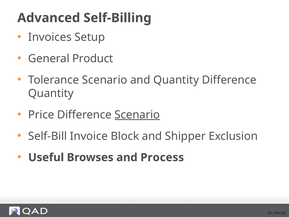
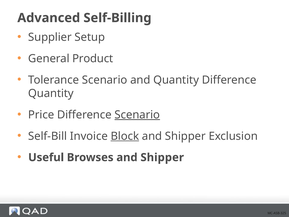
Invoices: Invoices -> Supplier
Block underline: none -> present
Browses and Process: Process -> Shipper
